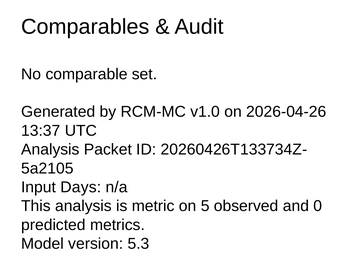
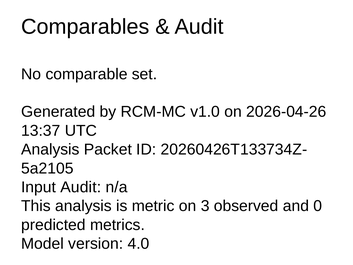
Input Days: Days -> Audit
5: 5 -> 3
5.3: 5.3 -> 4.0
